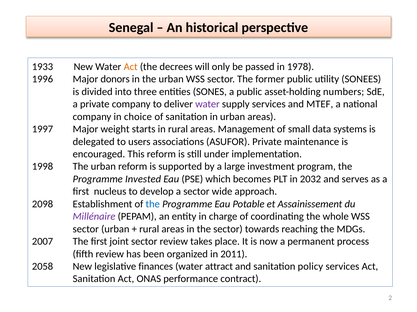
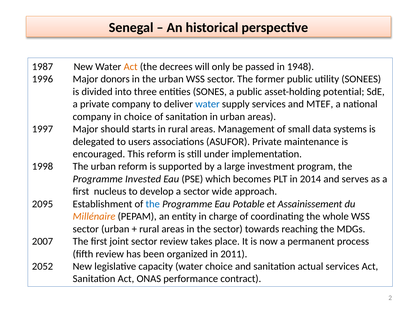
1933: 1933 -> 1987
1978: 1978 -> 1948
numbers: numbers -> potential
water at (207, 104) colour: purple -> blue
weight: weight -> should
2032: 2032 -> 2014
2098: 2098 -> 2095
Millénaire colour: purple -> orange
2058: 2058 -> 2052
finances: finances -> capacity
water attract: attract -> choice
policy: policy -> actual
